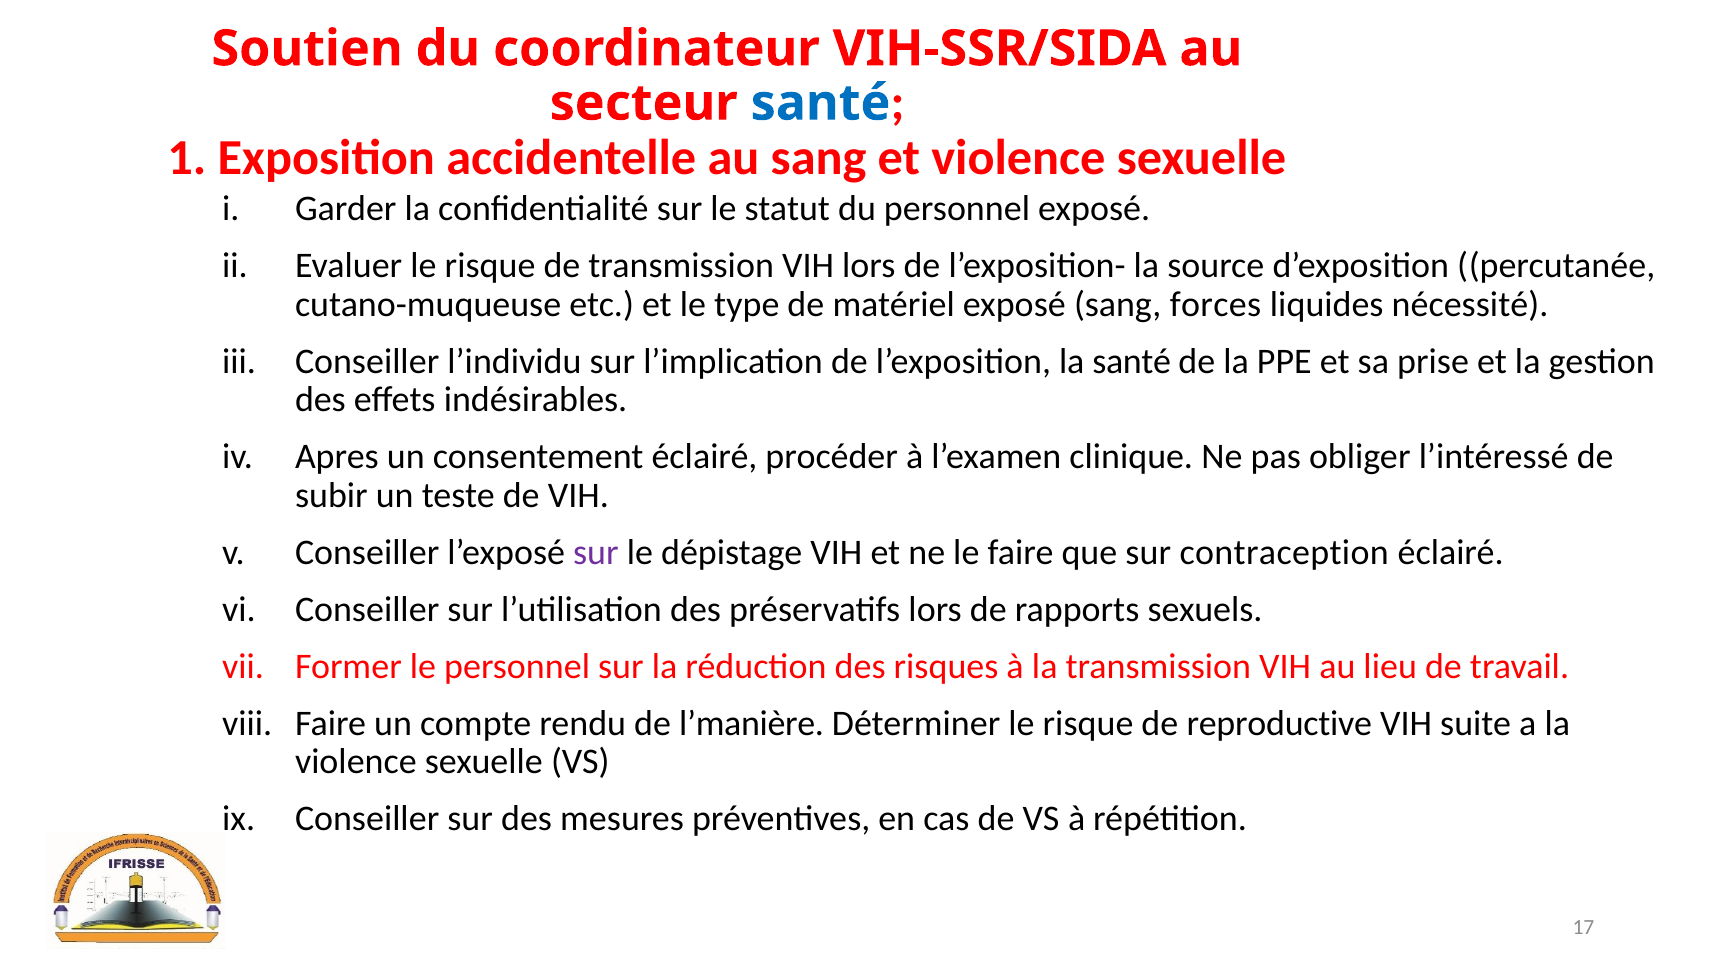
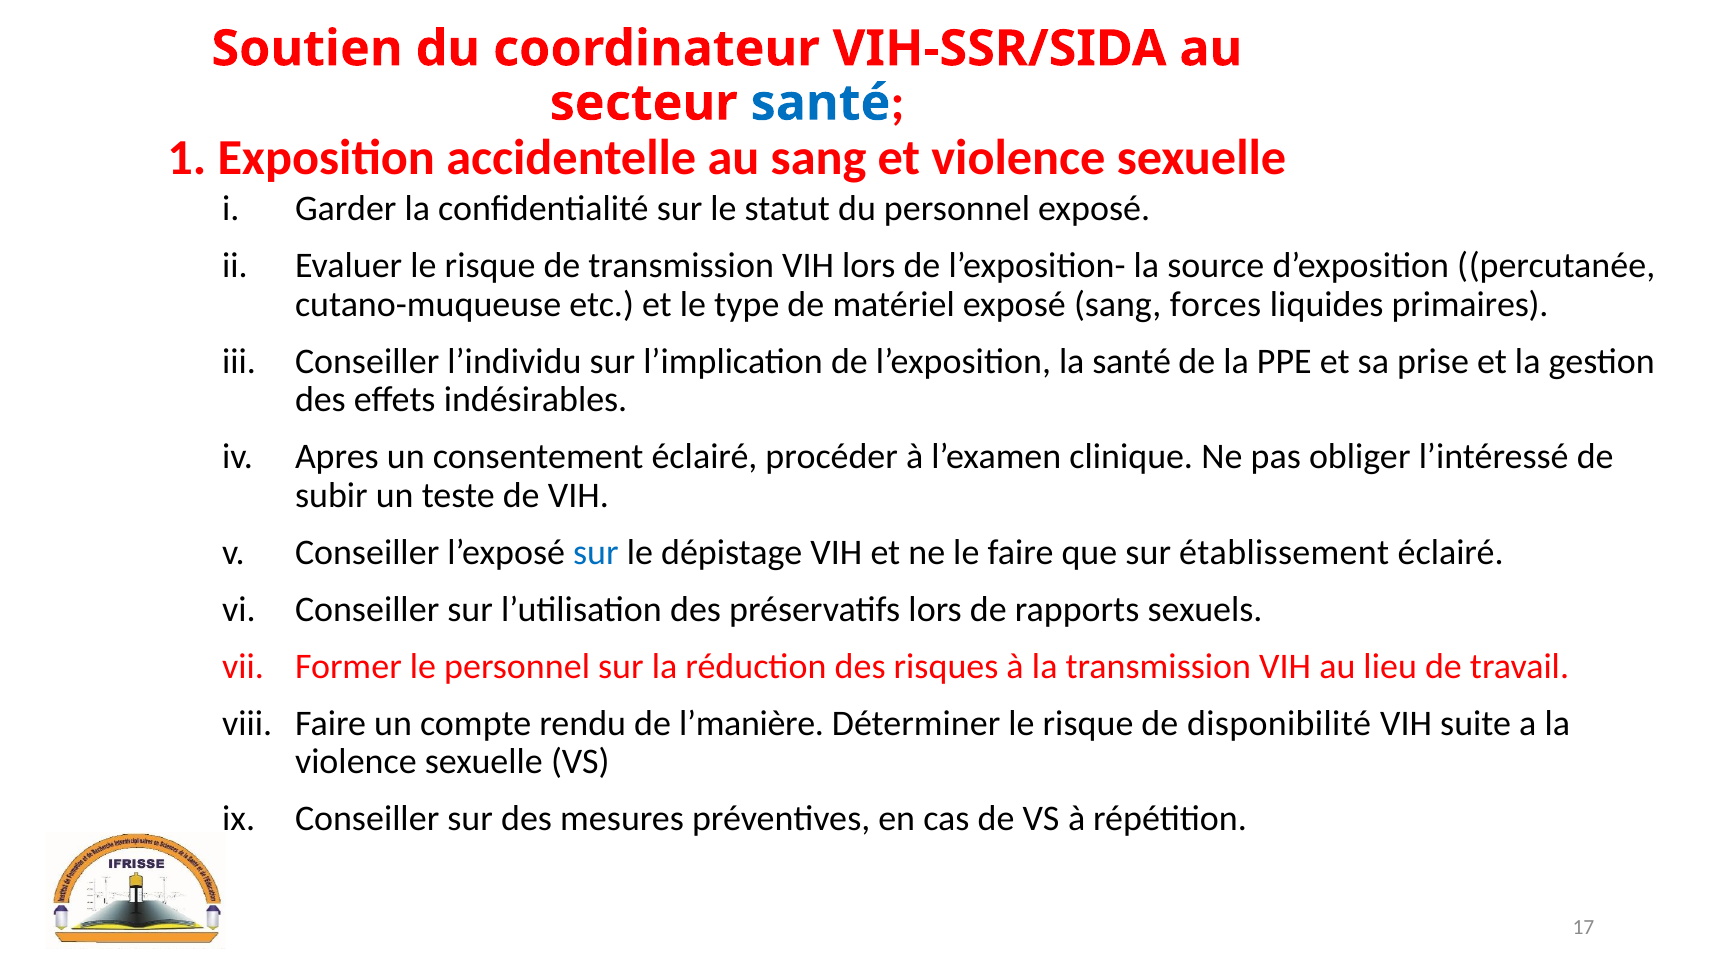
nécessité: nécessité -> primaires
sur at (596, 553) colour: purple -> blue
contraception: contraception -> établissement
reproductive: reproductive -> disponibilité
